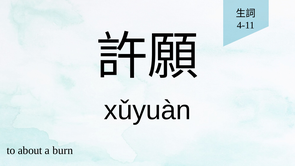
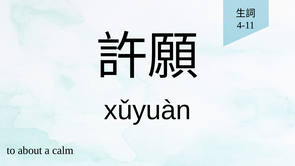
burn: burn -> calm
